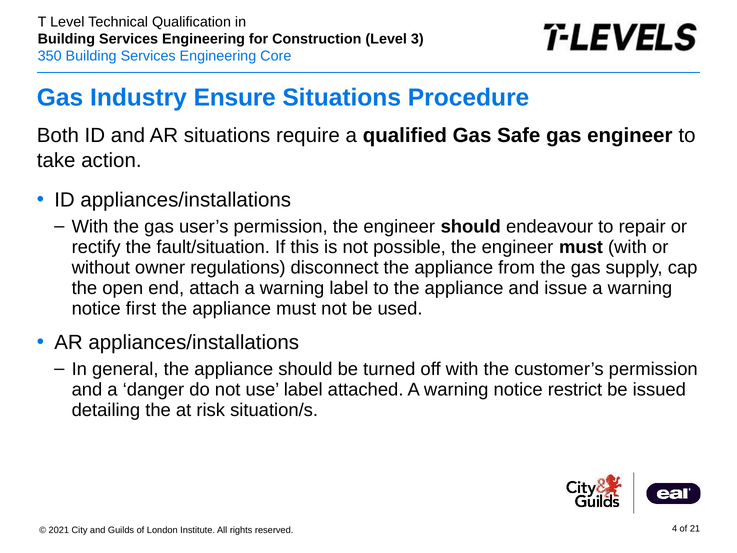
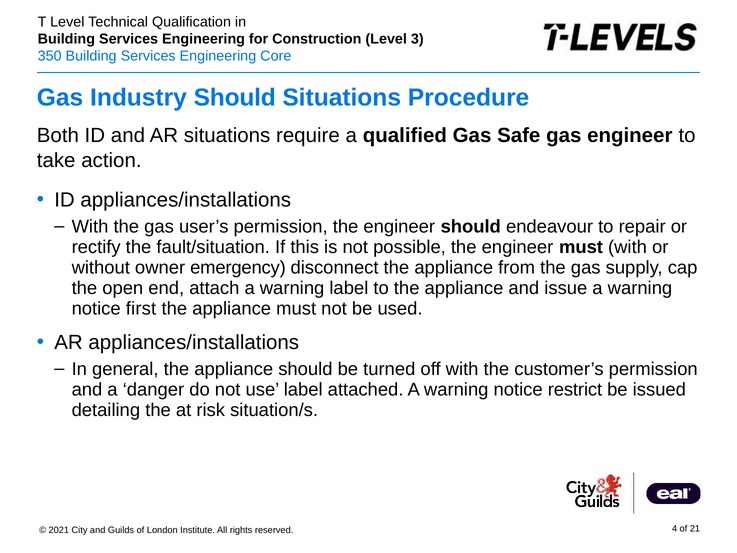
Industry Ensure: Ensure -> Should
regulations: regulations -> emergency
